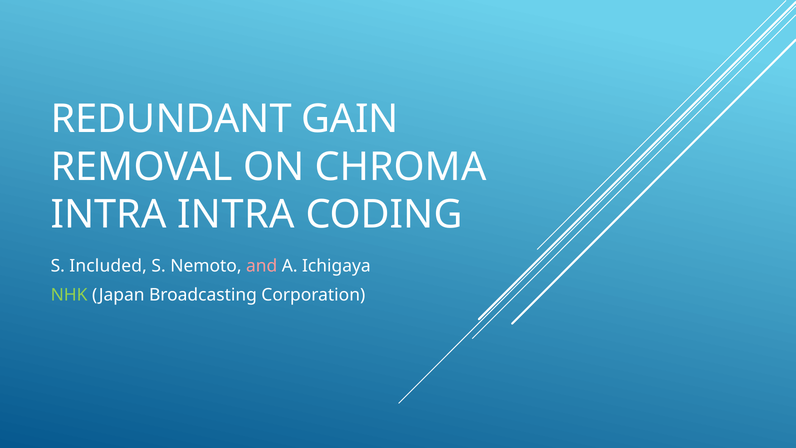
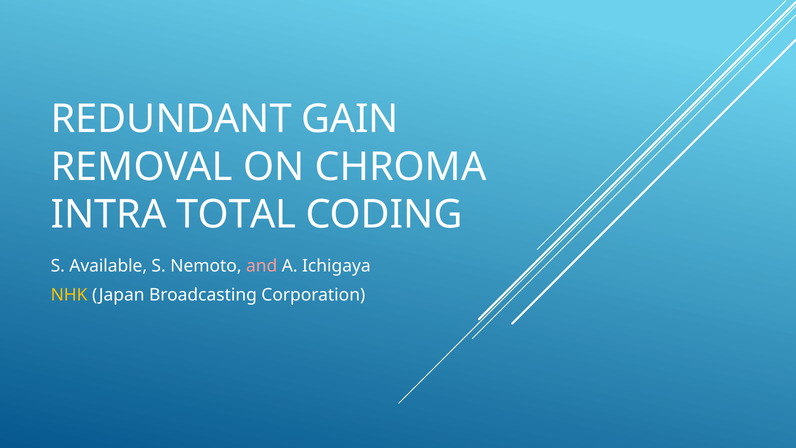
INTRA INTRA: INTRA -> TOTAL
Included: Included -> Available
NHK colour: light green -> yellow
